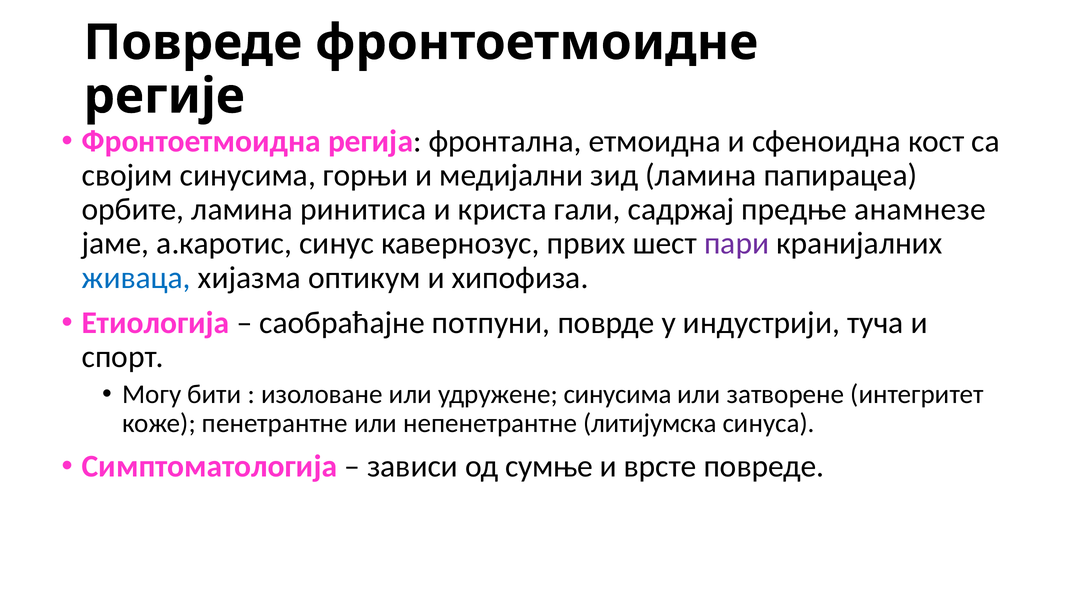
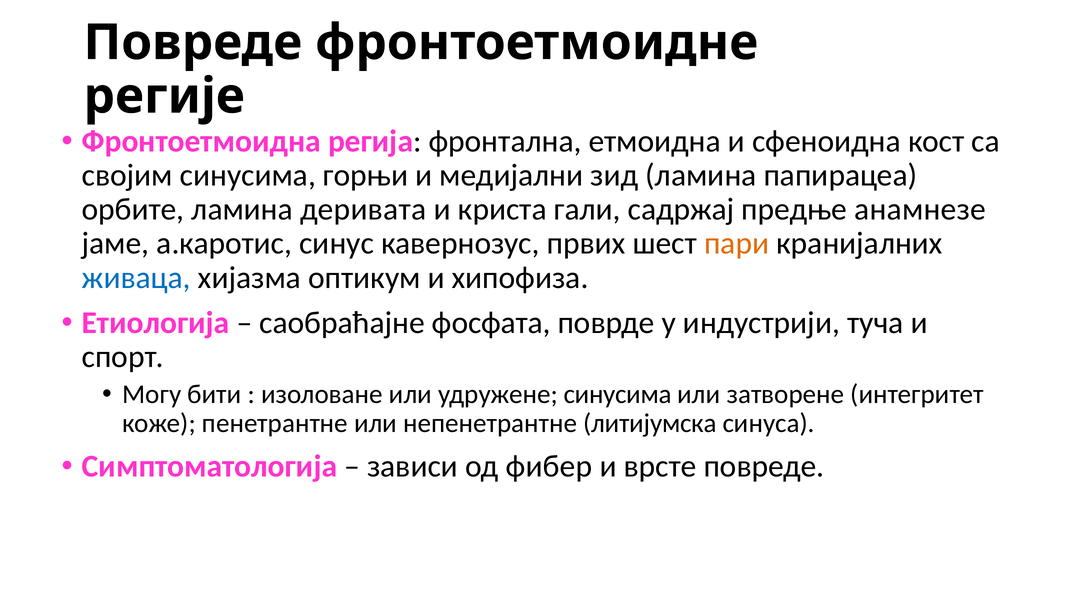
ринитиса: ринитиса -> деривата
пари colour: purple -> orange
потпуни: потпуни -> фосфата
сумње: сумње -> фибер
